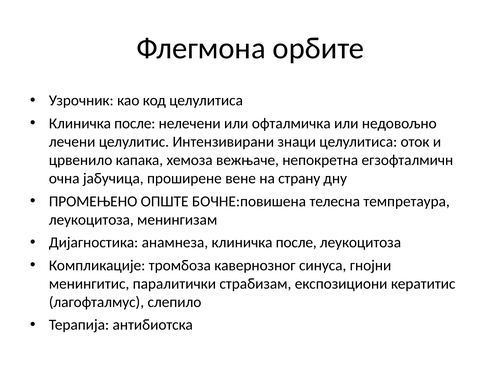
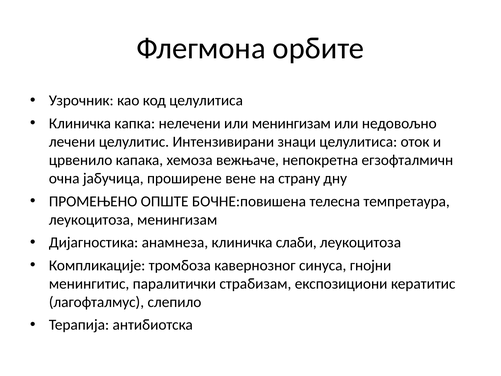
после at (135, 123): после -> капка
или офталмичка: офталмичка -> менингизам
анамнеза клиничка после: после -> слаби
